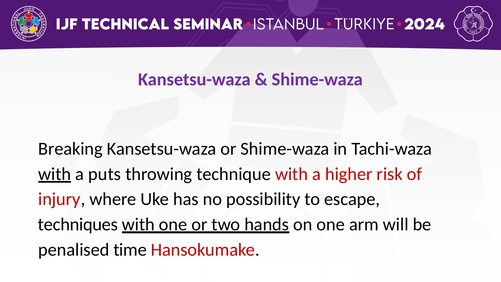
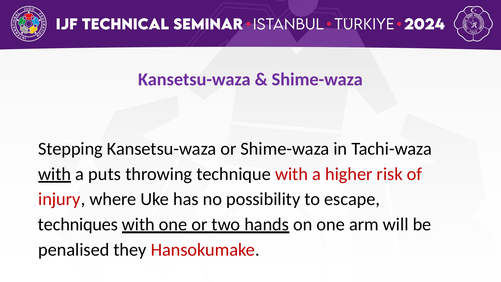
Breaking: Breaking -> Stepping
time: time -> they
